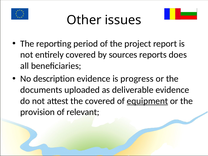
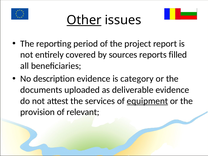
Other underline: none -> present
does: does -> filled
progress: progress -> category
the covered: covered -> services
